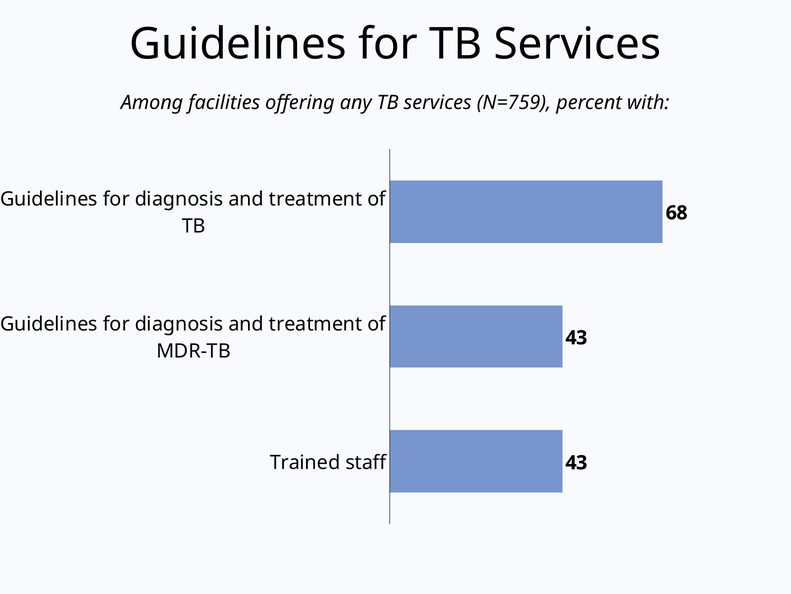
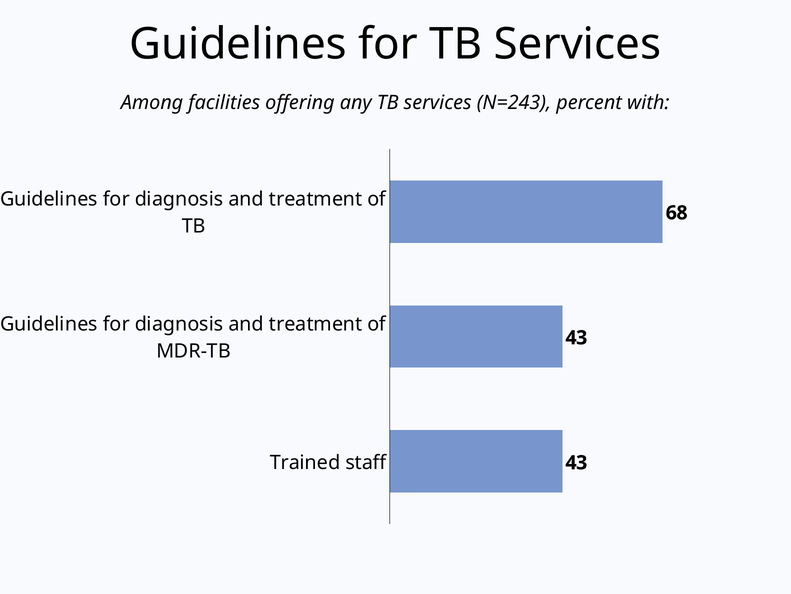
N=759: N=759 -> N=243
